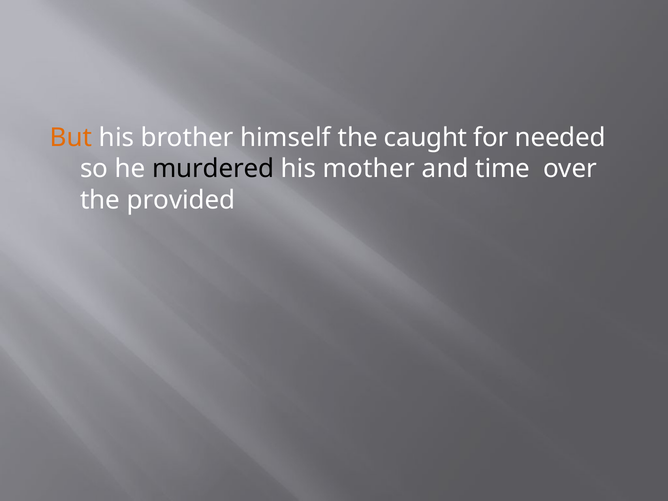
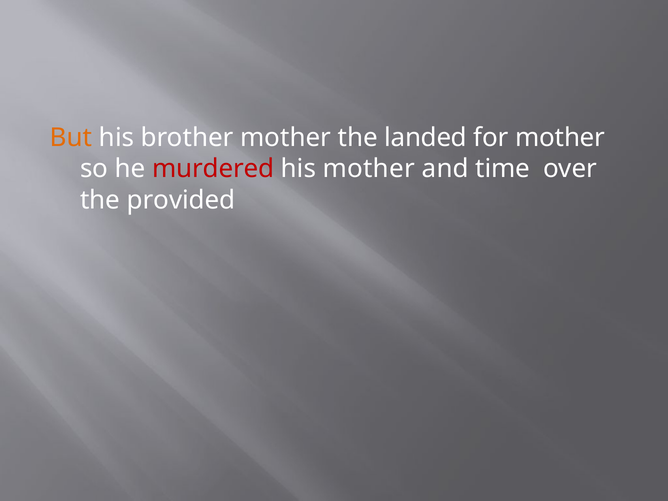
brother himself: himself -> mother
caught: caught -> landed
for needed: needed -> mother
murdered colour: black -> red
